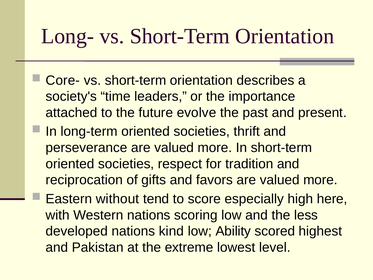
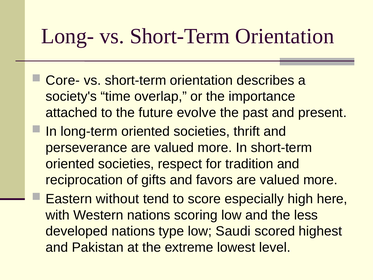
leaders: leaders -> overlap
kind: kind -> type
Ability: Ability -> Saudi
